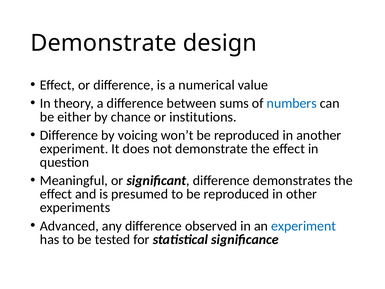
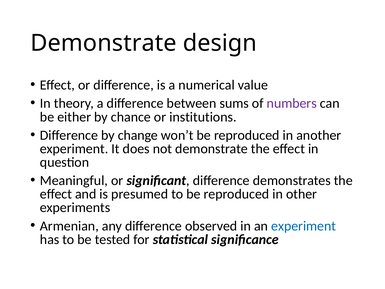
numbers colour: blue -> purple
voicing: voicing -> change
Advanced: Advanced -> Armenian
